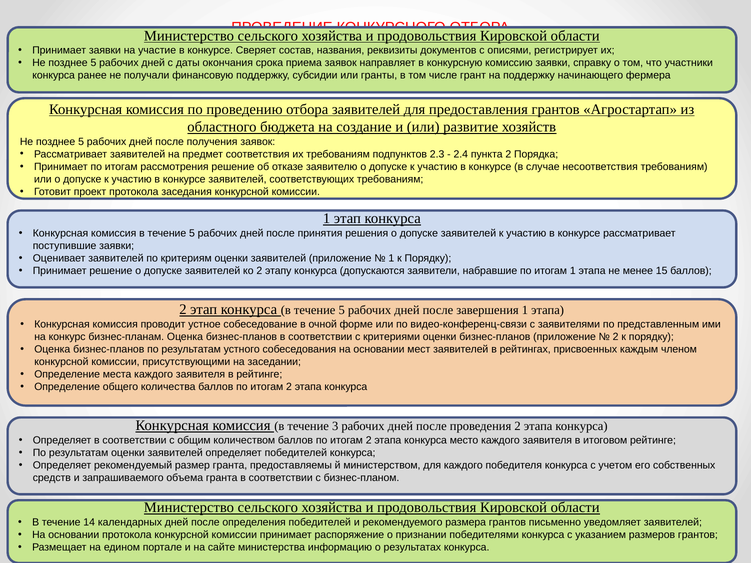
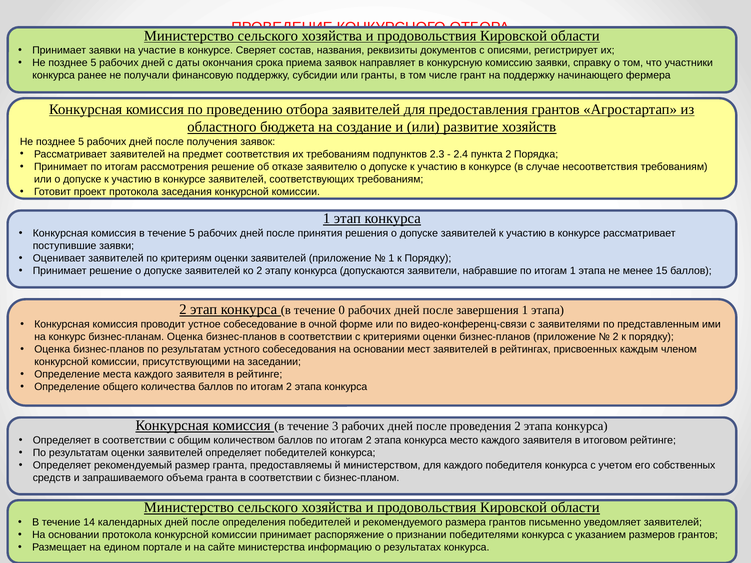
конкурса в течение 5: 5 -> 0
